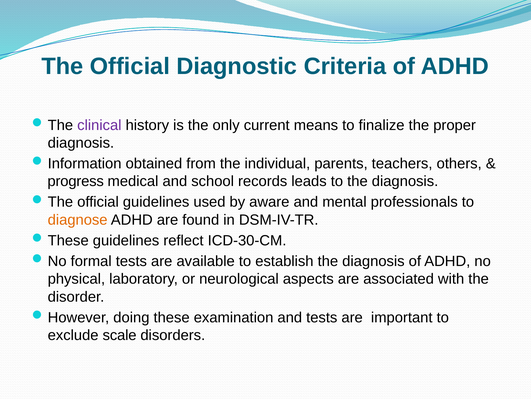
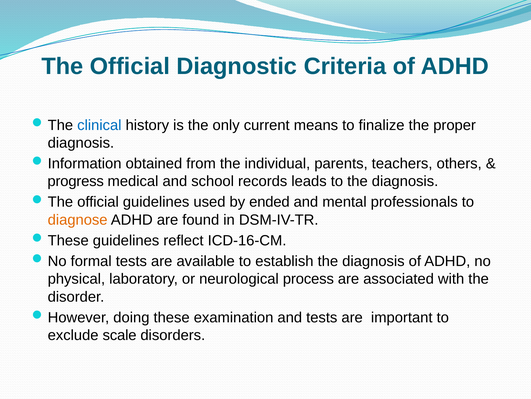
clinical colour: purple -> blue
aware: aware -> ended
ICD-30-CM: ICD-30-CM -> ICD-16-CM
aspects: aspects -> process
